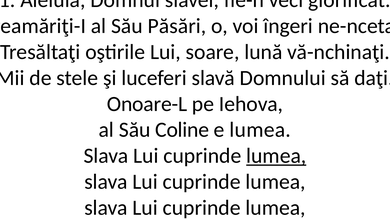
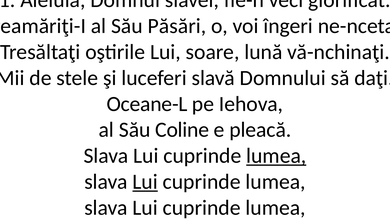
Onoare-L: Onoare-L -> Oceane-L
e lumea: lumea -> pleacă
Lui at (145, 182) underline: none -> present
